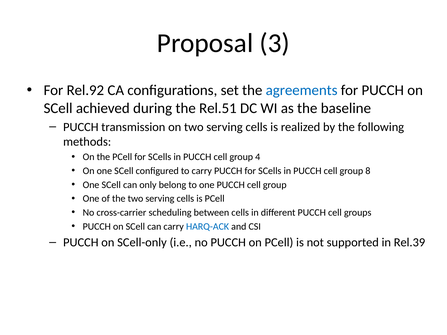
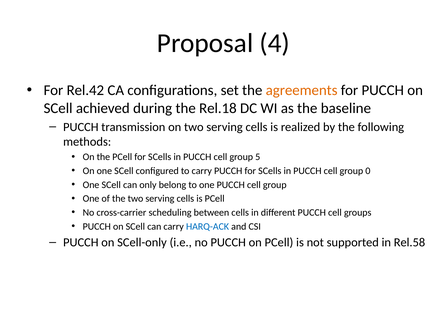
3: 3 -> 4
Rel.92: Rel.92 -> Rel.42
agreements colour: blue -> orange
Rel.51: Rel.51 -> Rel.18
4: 4 -> 5
8: 8 -> 0
Rel.39: Rel.39 -> Rel.58
